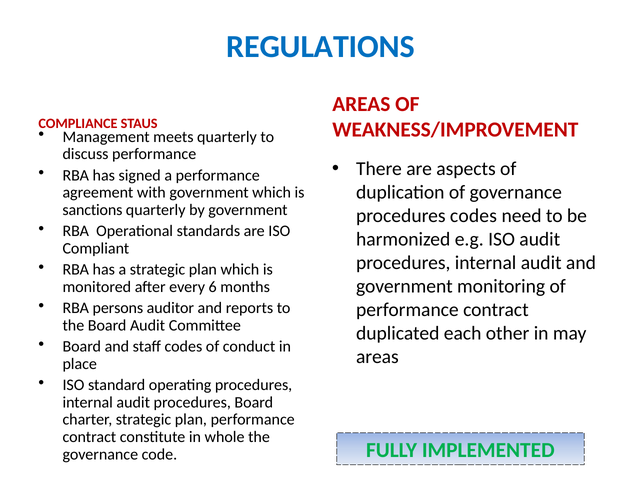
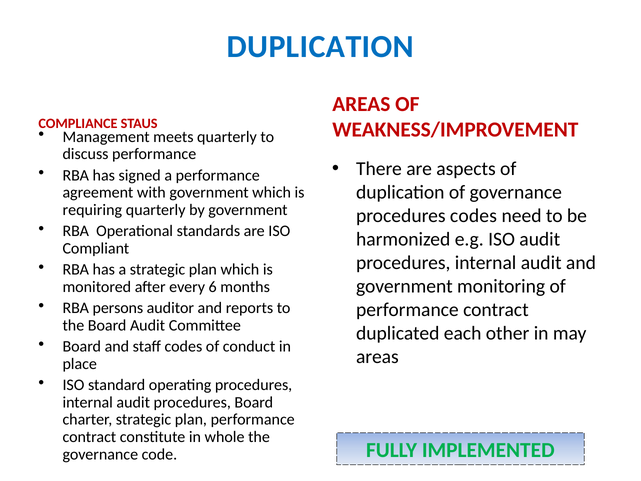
REGULATIONS at (321, 47): REGULATIONS -> DUPLICATION
sanctions: sanctions -> requiring
